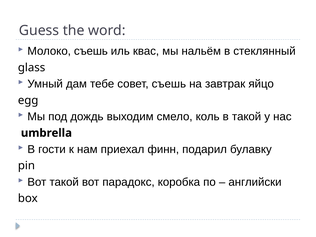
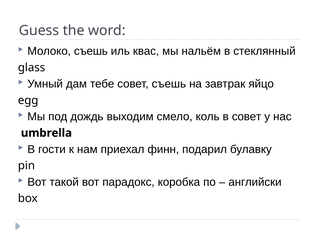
в такой: такой -> совет
